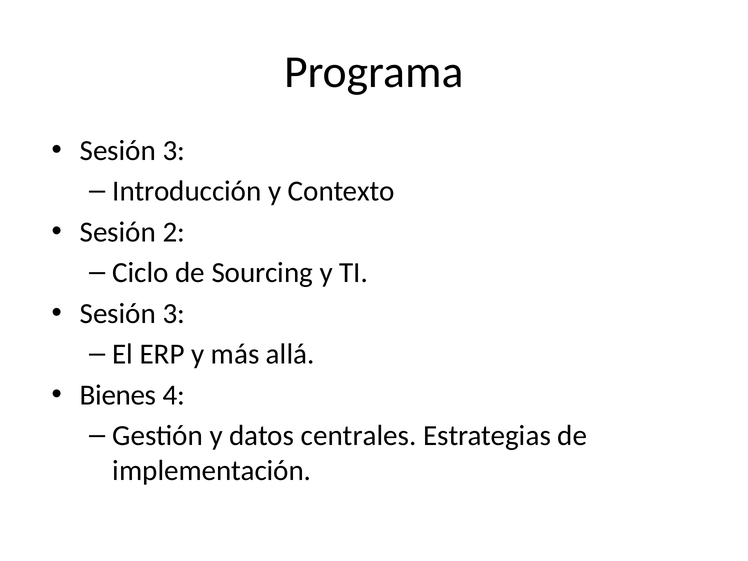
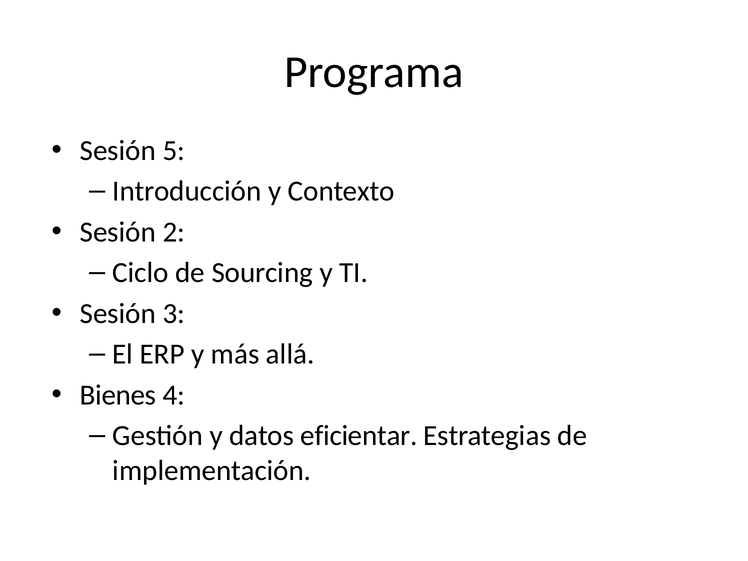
3 at (174, 151): 3 -> 5
centrales: centrales -> eficientar
